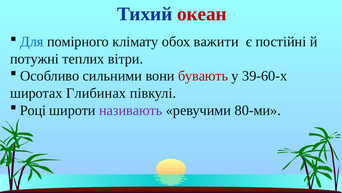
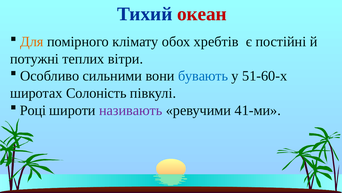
Для colour: blue -> orange
важити: важити -> хребтів
бувають colour: red -> blue
39-60-х: 39-60-х -> 51-60-х
Глибинах: Глибинах -> Солоність
80-ми: 80-ми -> 41-ми
